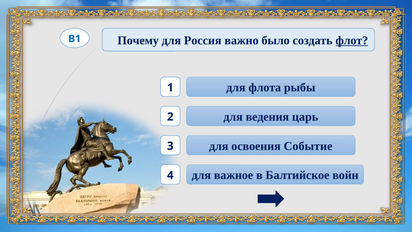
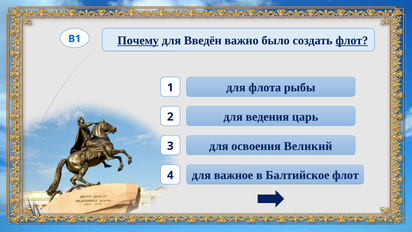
Почему underline: none -> present
Россия: Россия -> Введён
Событие: Событие -> Великий
Балтийское войн: войн -> флот
